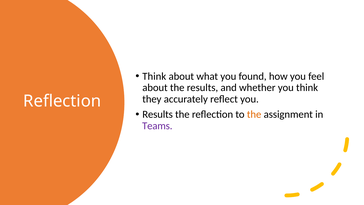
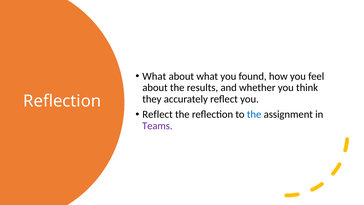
Think at (154, 76): Think -> What
Results at (158, 114): Results -> Reflect
the at (254, 114) colour: orange -> blue
